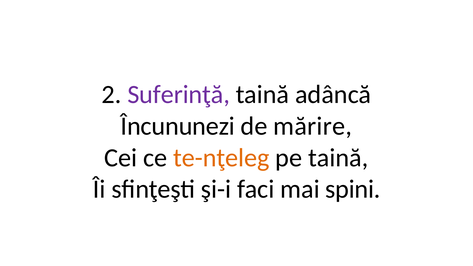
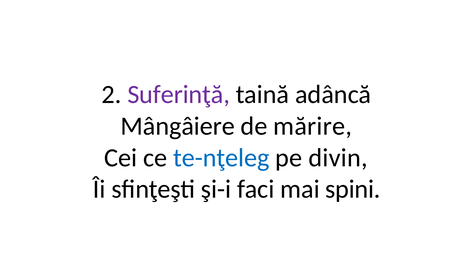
Încununezi: Încununezi -> Mângâiere
te-nţeleg colour: orange -> blue
pe taină: taină -> divin
